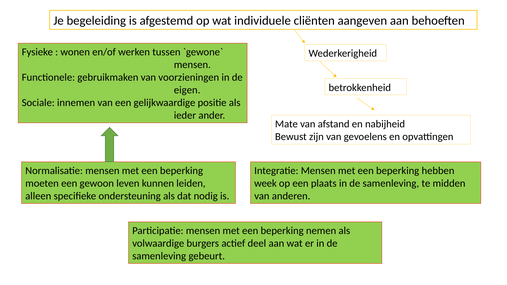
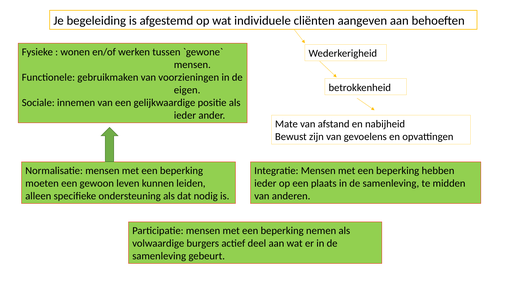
week at (265, 183): week -> ieder
